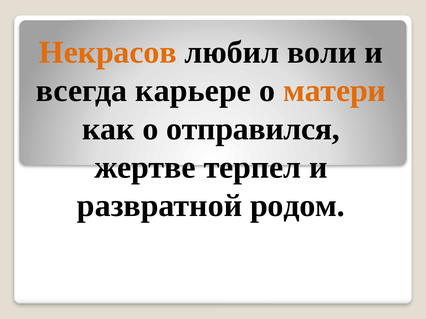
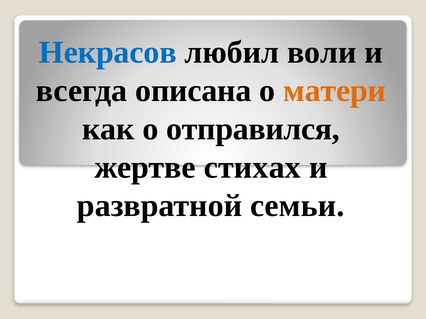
Некрасов colour: orange -> blue
карьере: карьере -> описана
терпел: терпел -> стихах
родом: родом -> семьи
